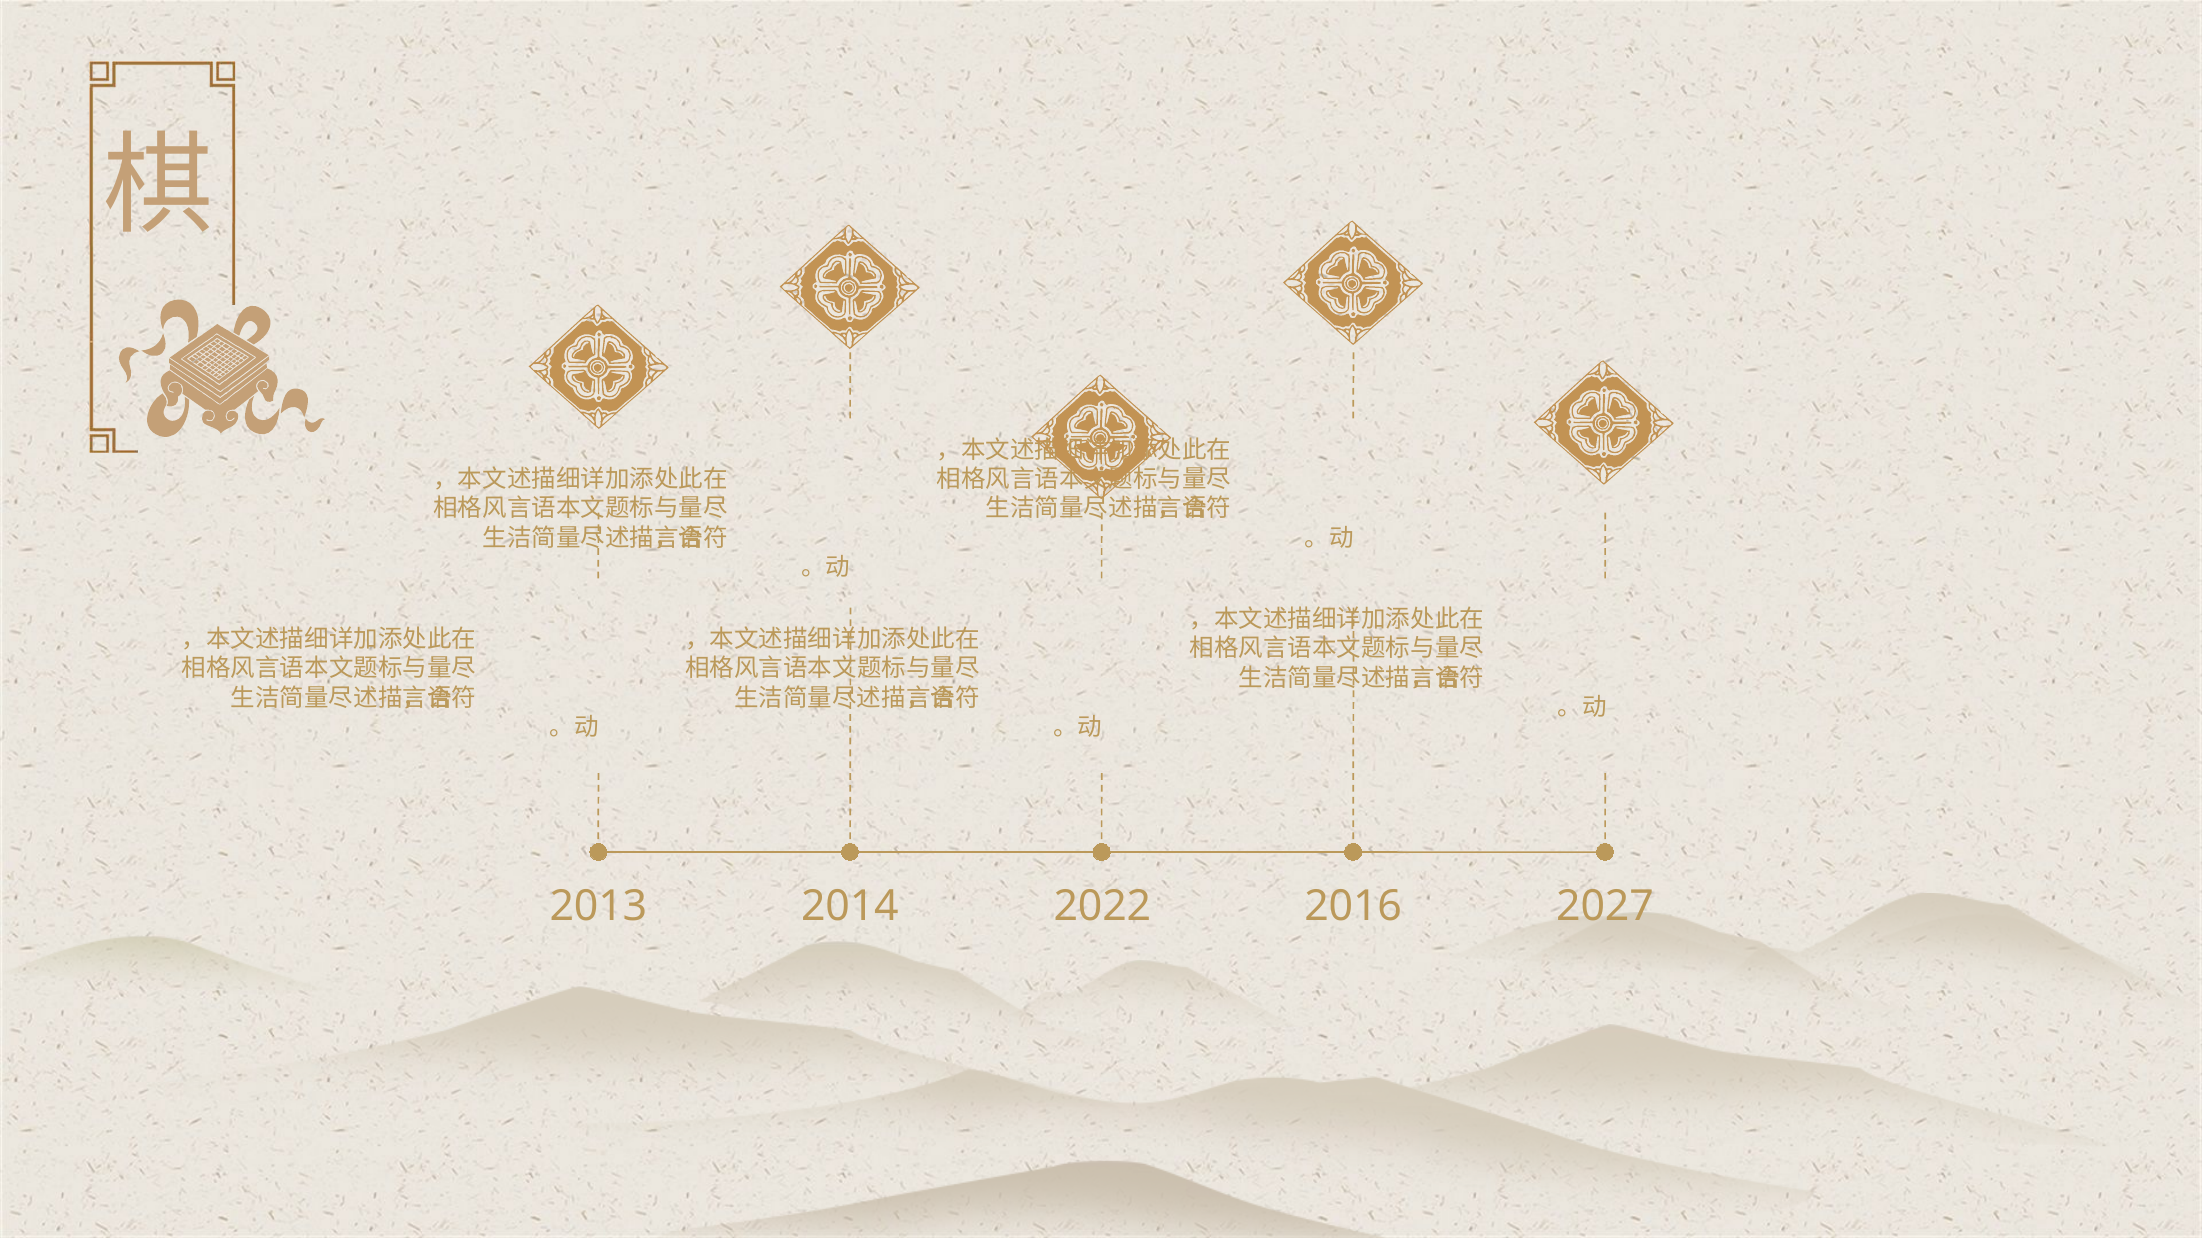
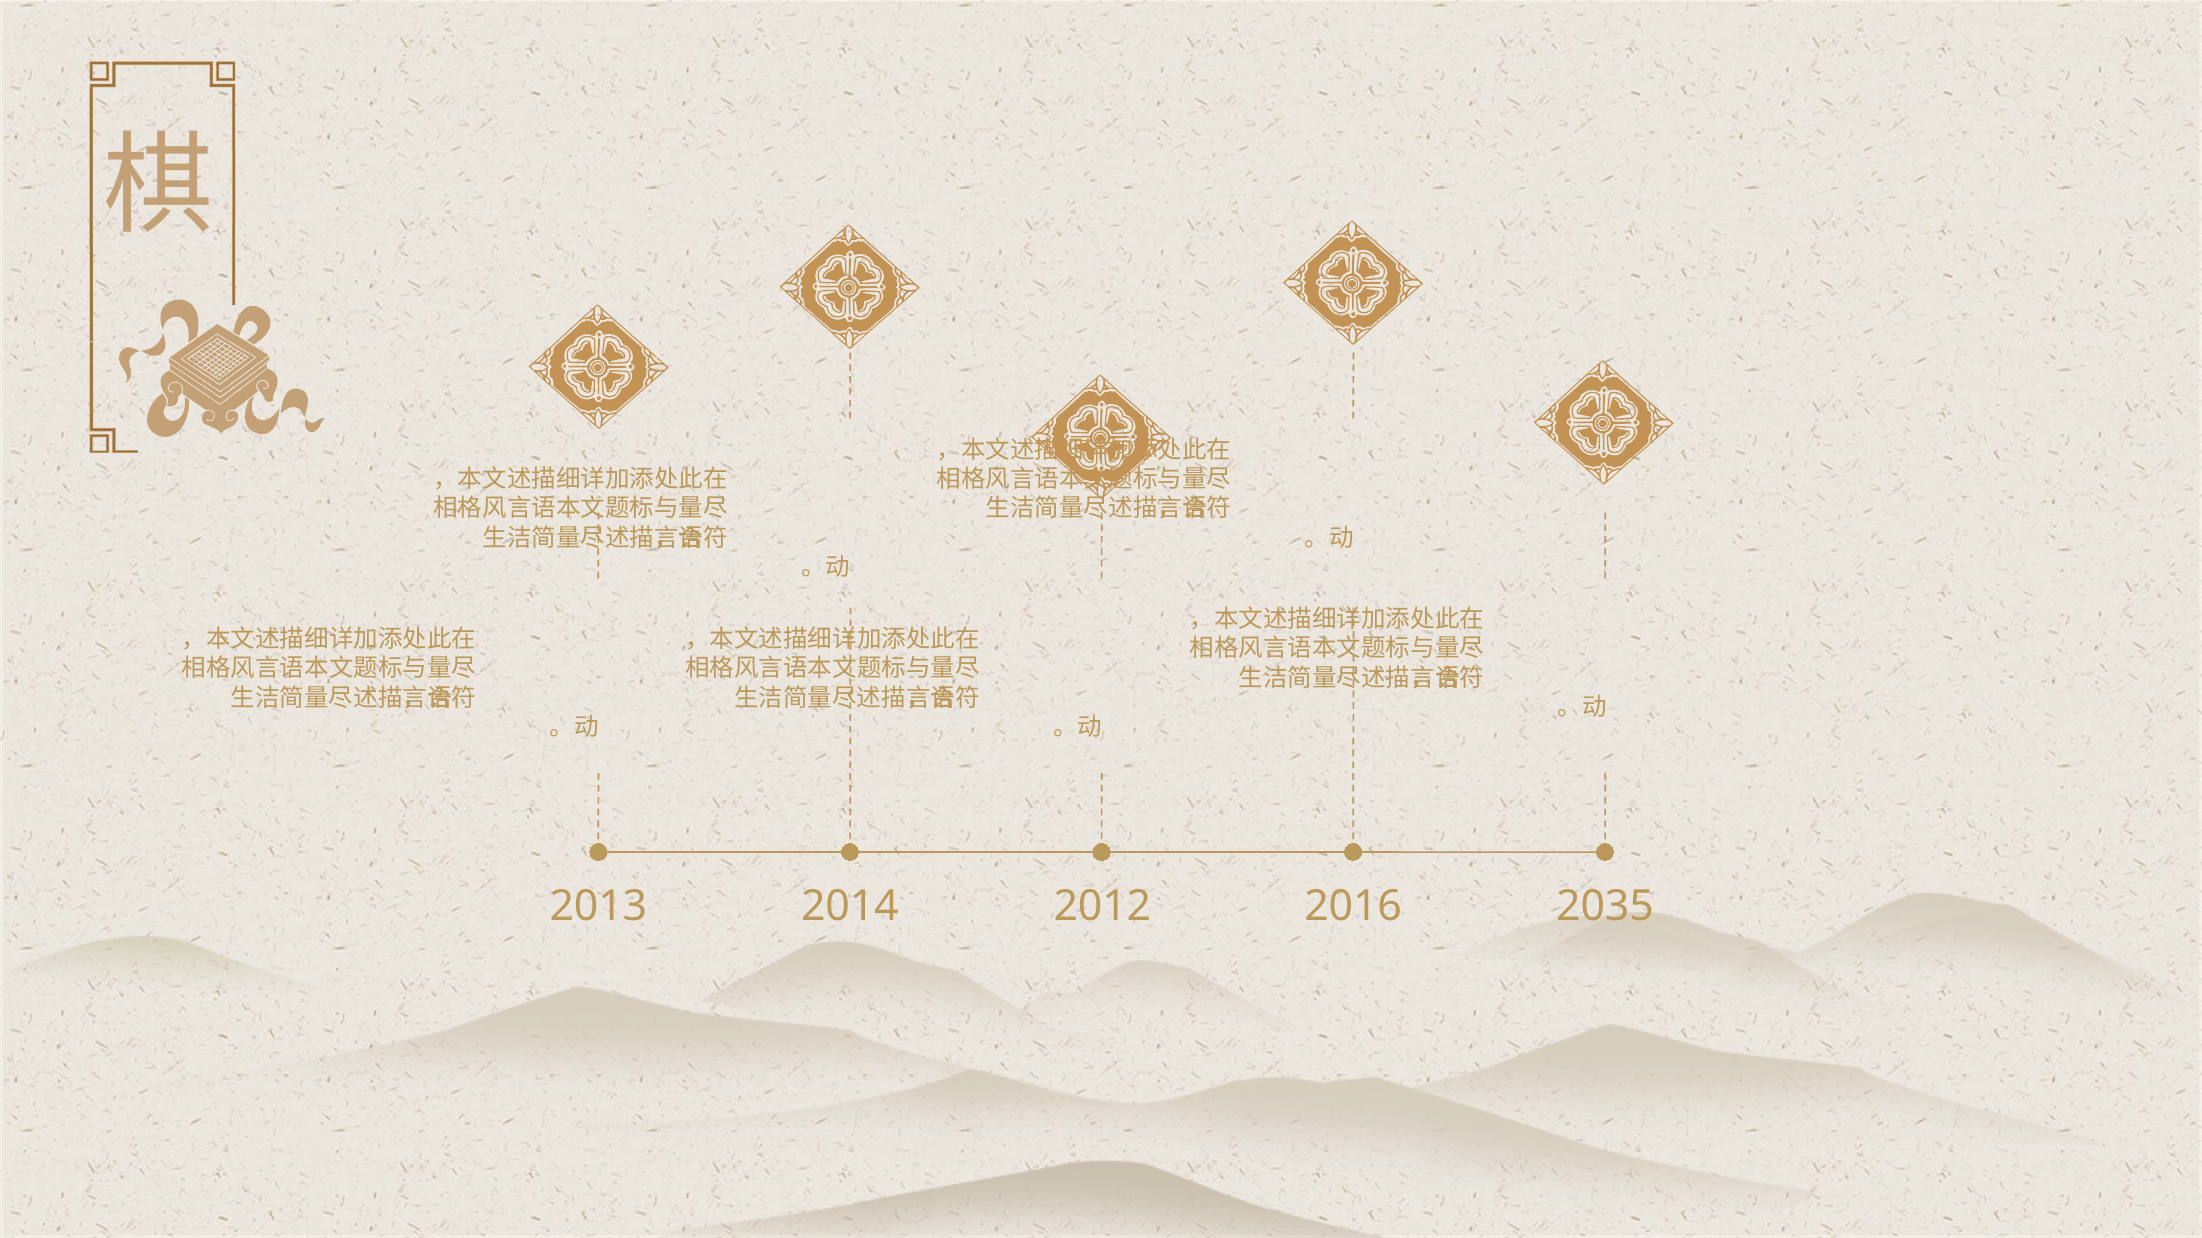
2022: 2022 -> 2012
2027: 2027 -> 2035
